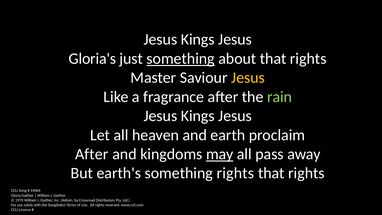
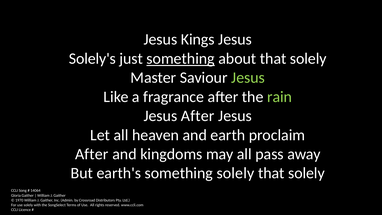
Gloria's: Gloria's -> Solely's
about that rights: rights -> solely
Jesus at (248, 78) colour: yellow -> light green
Kings at (198, 116): Kings -> After
may underline: present -> none
something rights: rights -> solely
rights at (306, 173): rights -> solely
